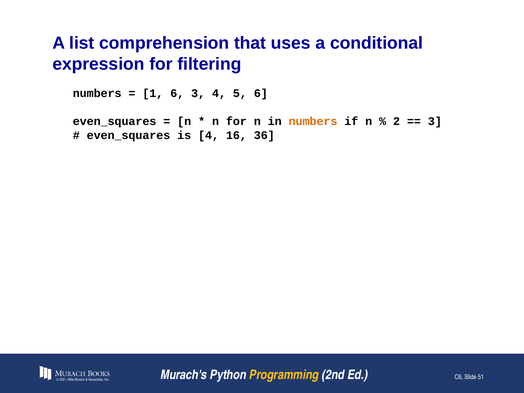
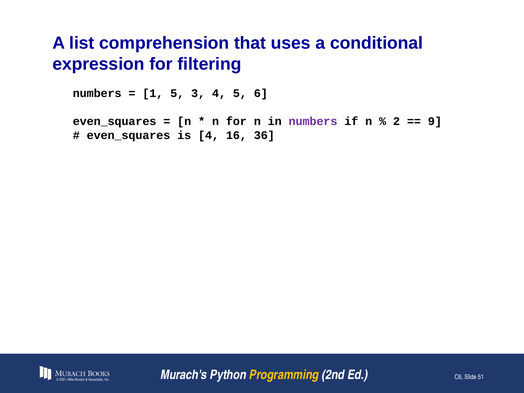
1 6: 6 -> 5
numbers at (313, 121) colour: orange -> purple
3 at (435, 121): 3 -> 9
